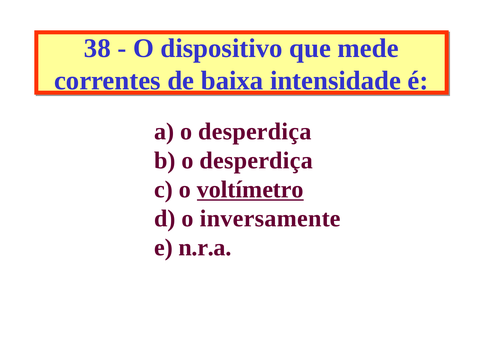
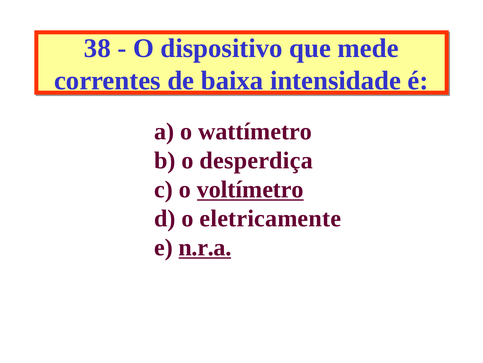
a o desperdiça: desperdiça -> wattímetro
inversamente: inversamente -> eletricamente
n.r.a underline: none -> present
